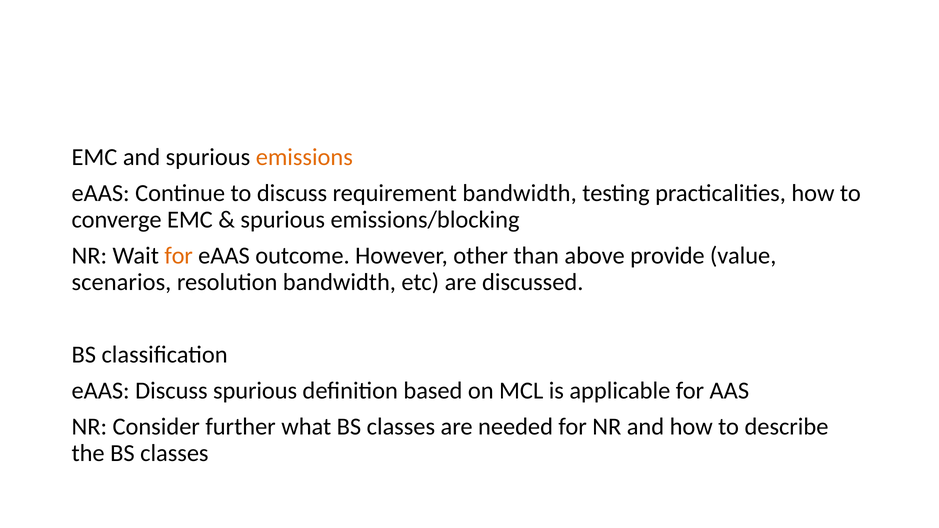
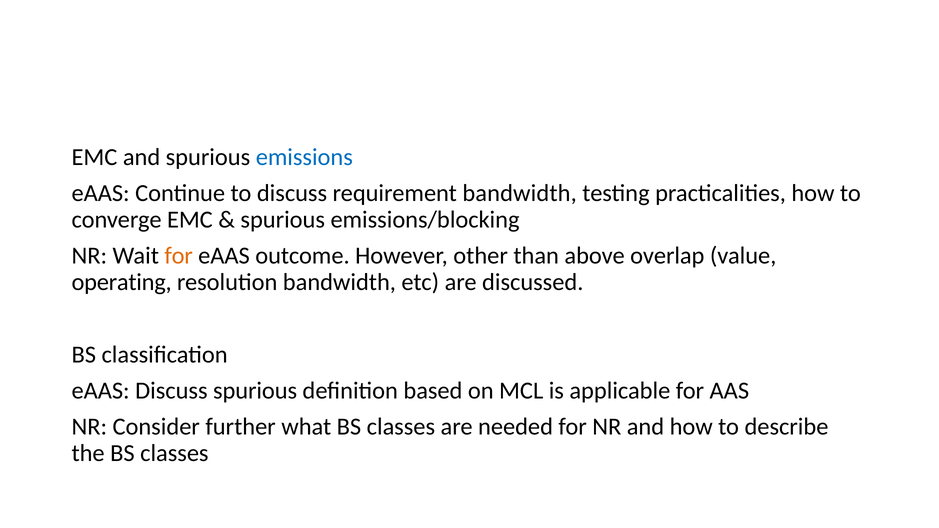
emissions colour: orange -> blue
provide: provide -> overlap
scenarios: scenarios -> operating
